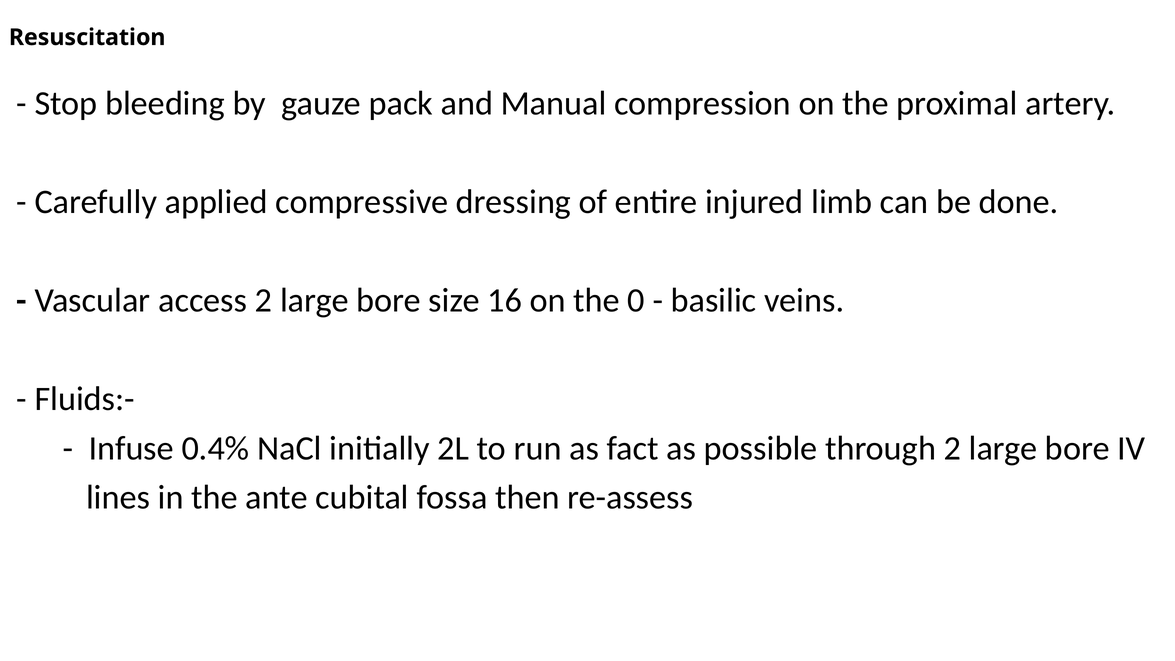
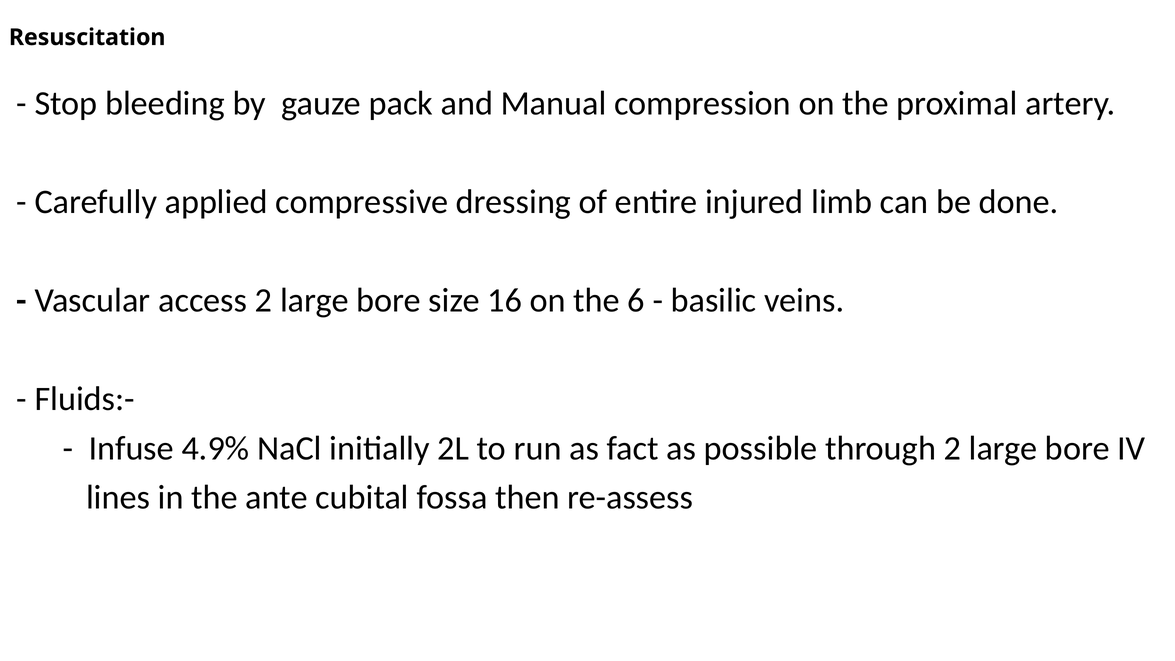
0: 0 -> 6
0.4%: 0.4% -> 4.9%
